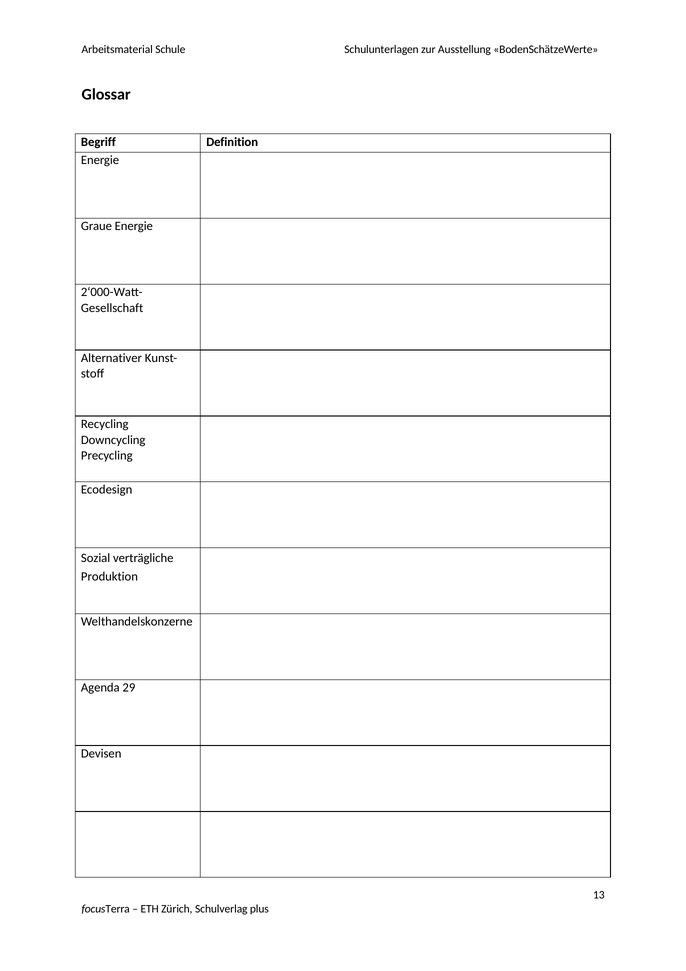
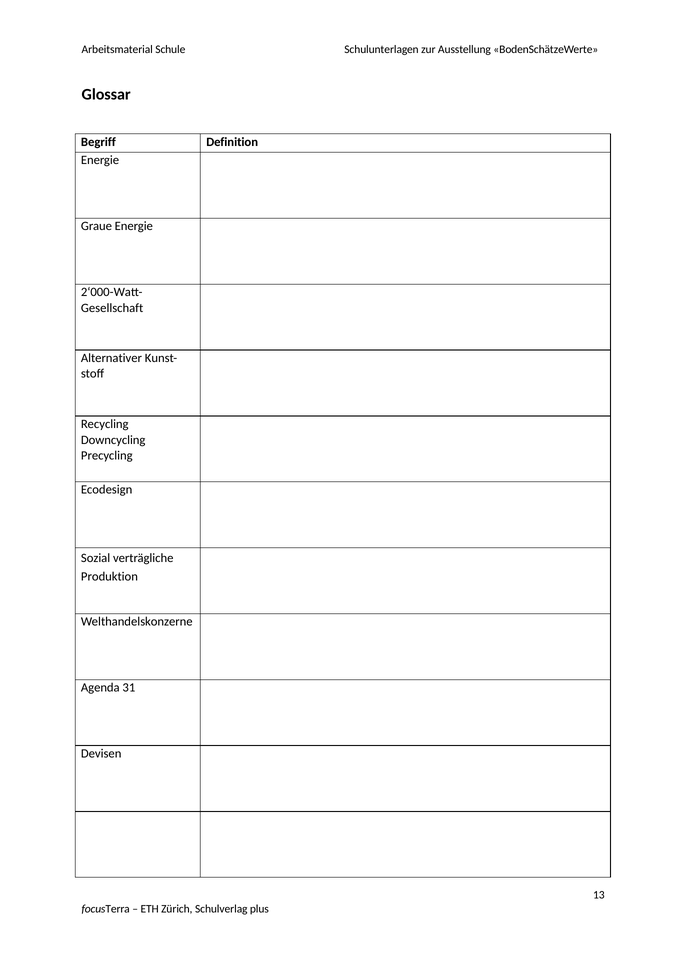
29: 29 -> 31
